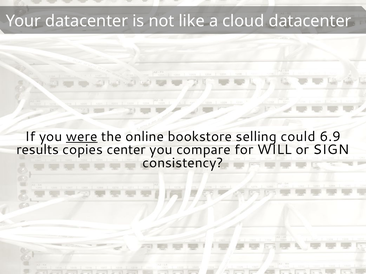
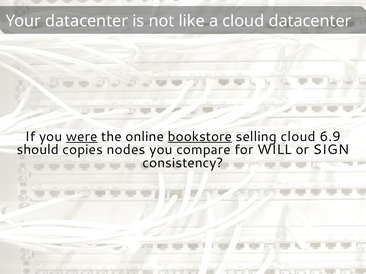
bookstore underline: none -> present
selling could: could -> cloud
results: results -> should
center: center -> nodes
